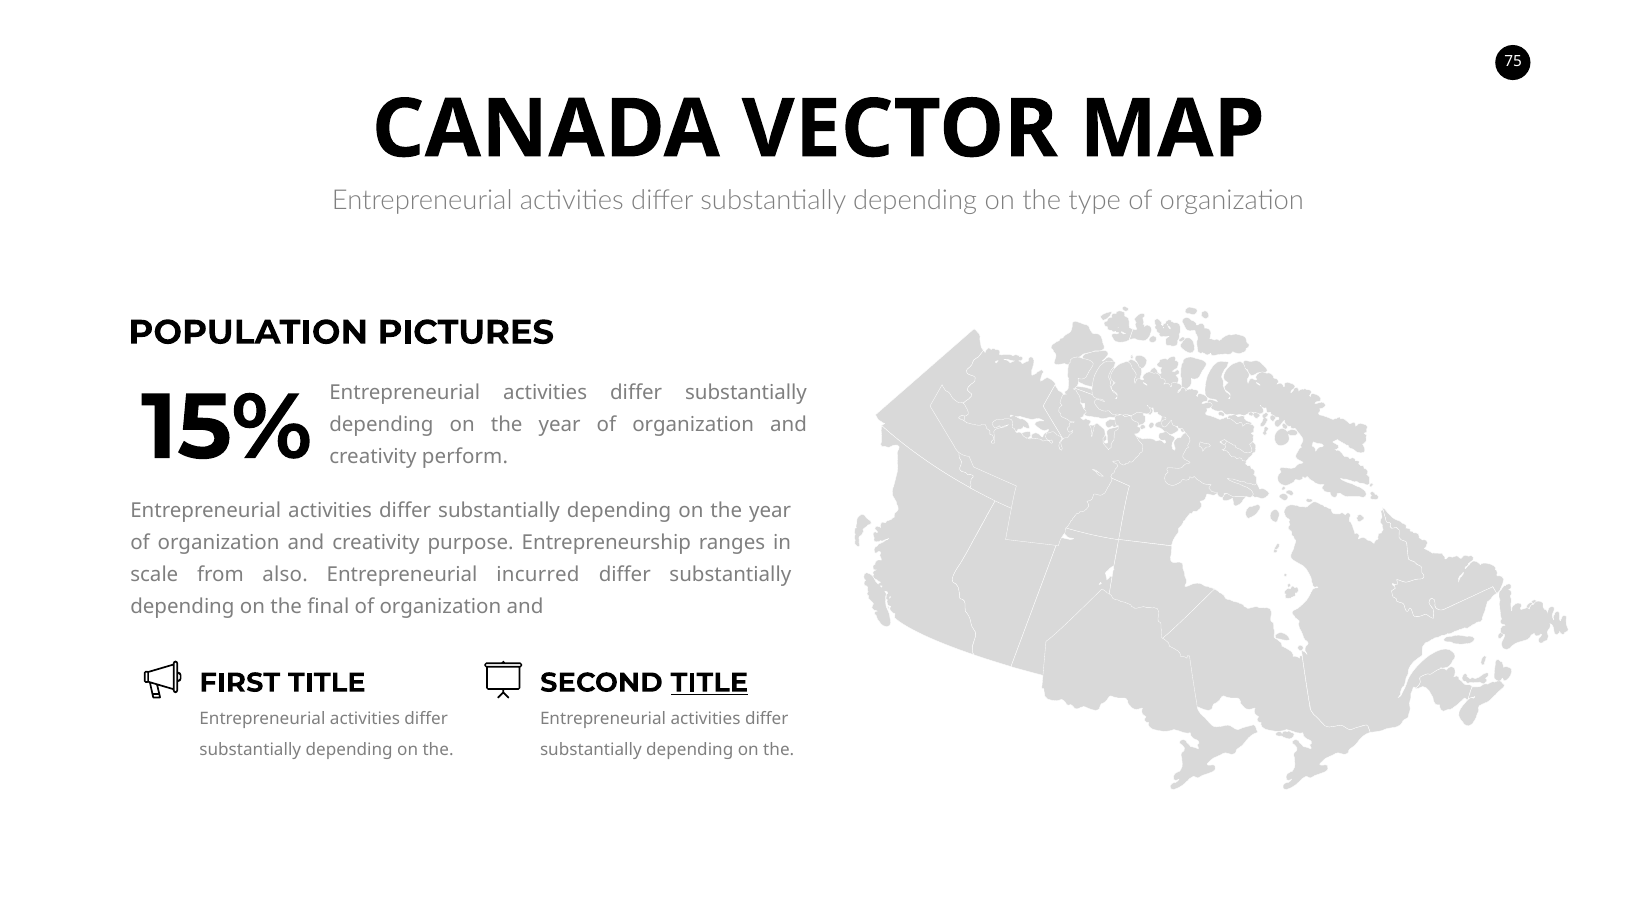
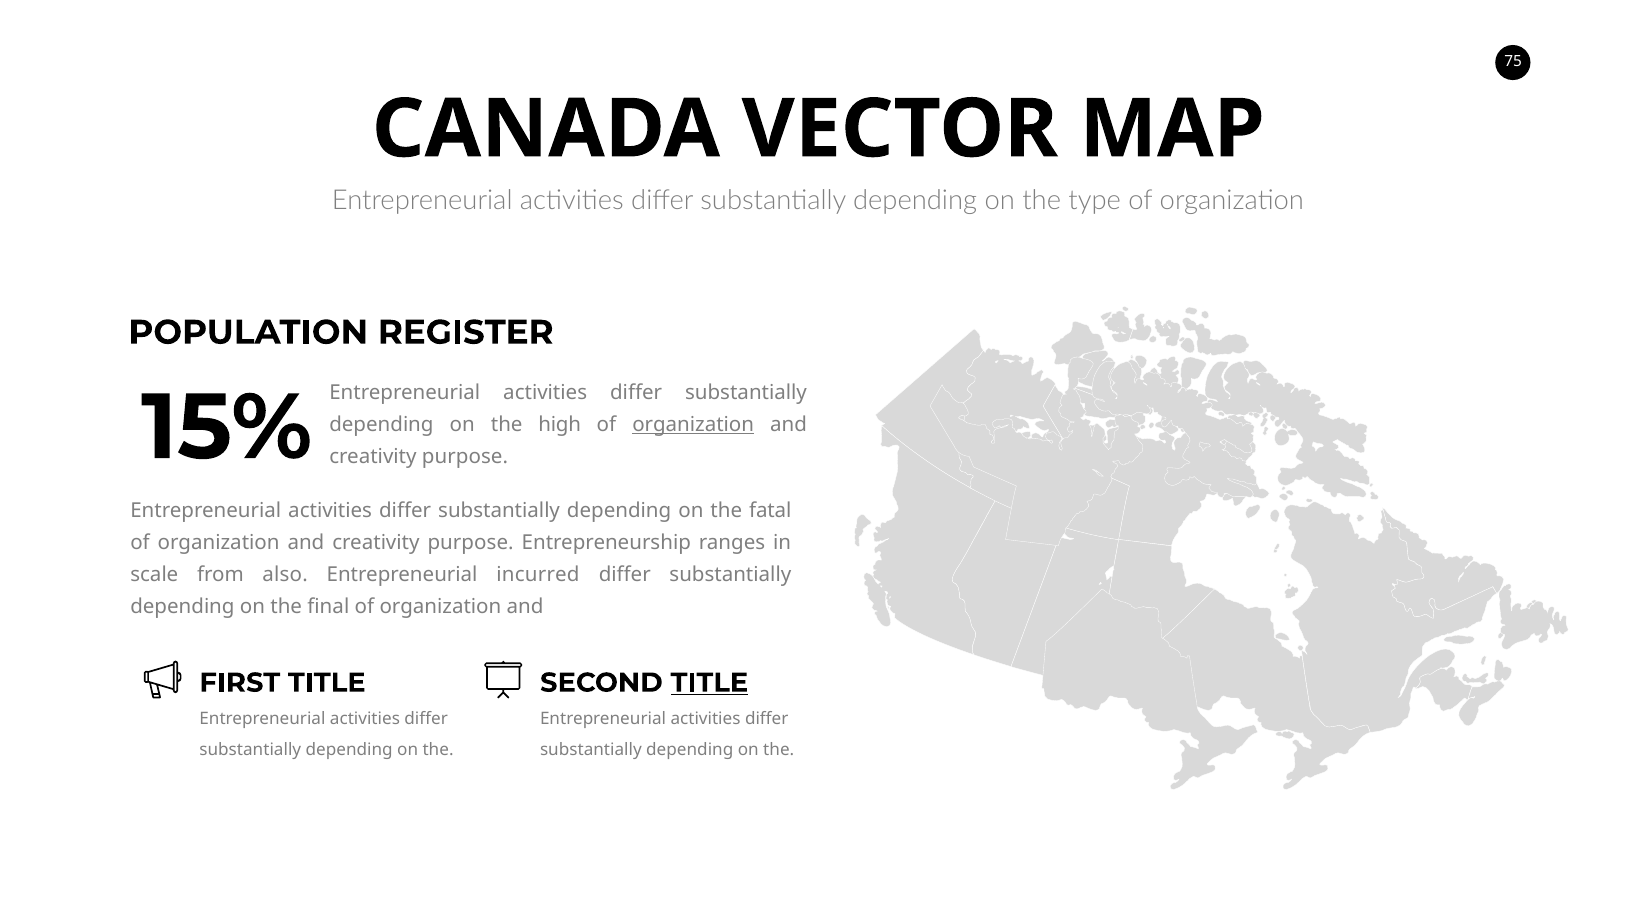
PICTURES: PICTURES -> REGISTER
year at (560, 425): year -> high
organization at (693, 425) underline: none -> present
perform at (465, 457): perform -> purpose
year at (770, 511): year -> fatal
